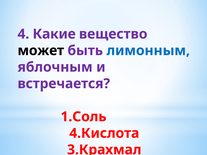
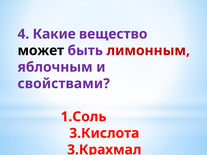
лимонным colour: blue -> red
встречается: встречается -> свойствами
4.Кислота: 4.Кислота -> 3.Кислота
